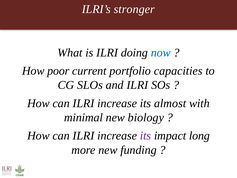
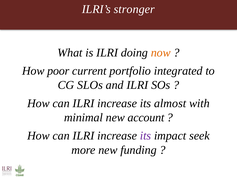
now colour: blue -> orange
capacities: capacities -> integrated
biology: biology -> account
long: long -> seek
